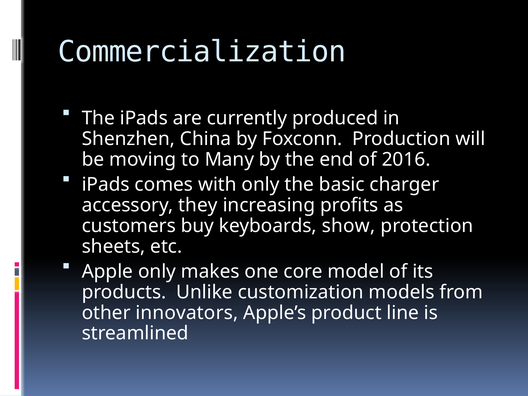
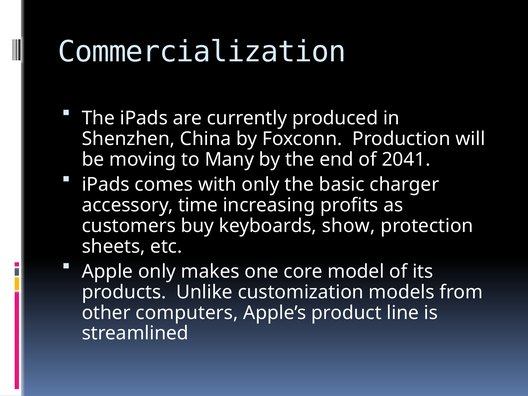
2016: 2016 -> 2041
they: they -> time
innovators: innovators -> computers
